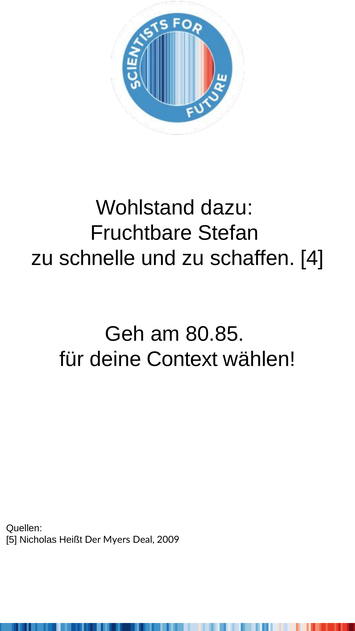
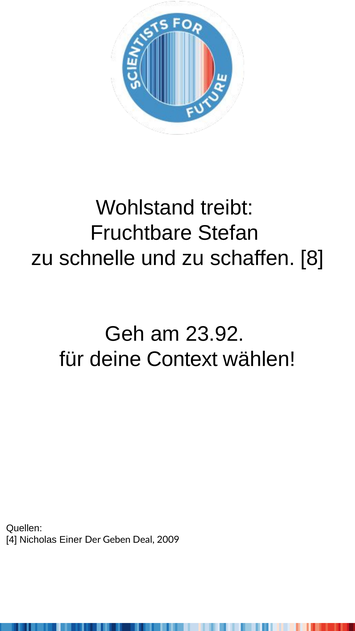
dazu: dazu -> treibt
4: 4 -> 8
80.85: 80.85 -> 23.92
5: 5 -> 4
Heißt: Heißt -> Einer
Myers: Myers -> Geben
